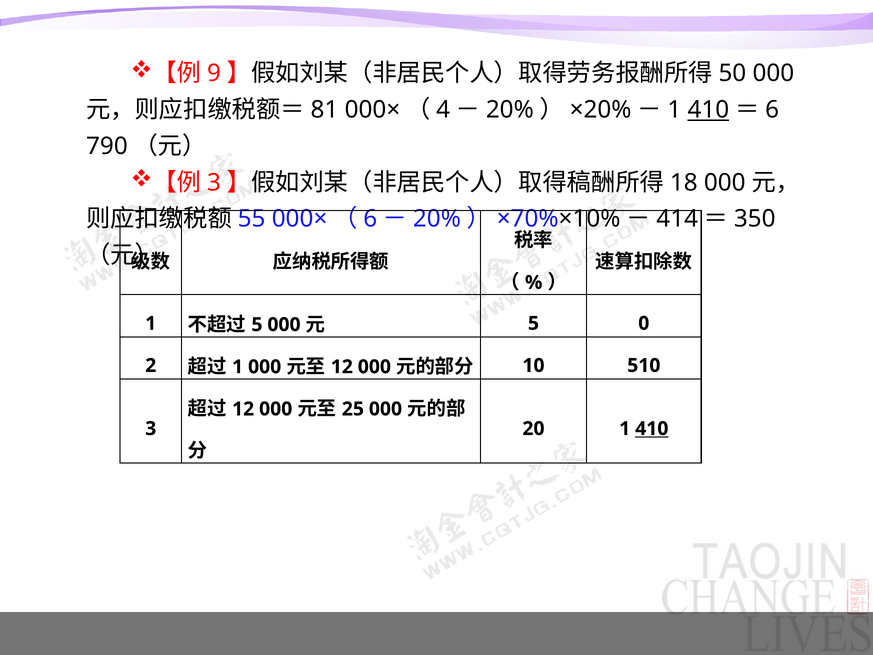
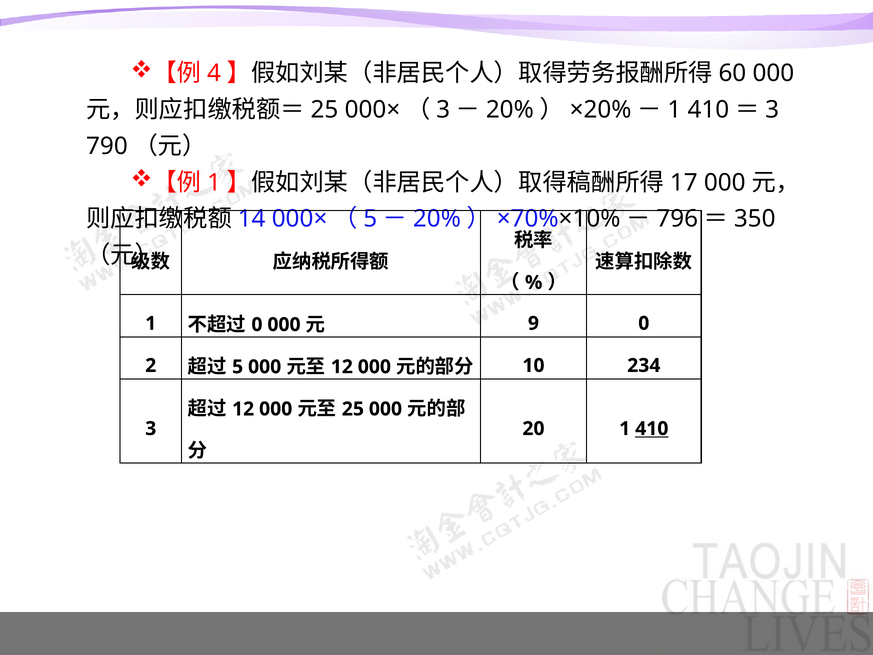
9: 9 -> 4
50: 50 -> 60
81 at (324, 110): 81 -> 25
4 at (443, 110): 4 -> 3
410 at (708, 110) underline: present -> none
6 at (772, 110): 6 -> 3
3 at (214, 183): 3 -> 1
18: 18 -> 17
55: 55 -> 14
6 at (370, 219): 6 -> 5
414: 414 -> 796
5 at (257, 325): 5 -> 0
5 at (533, 323): 5 -> 9
1 at (238, 367): 1 -> 5
510: 510 -> 234
